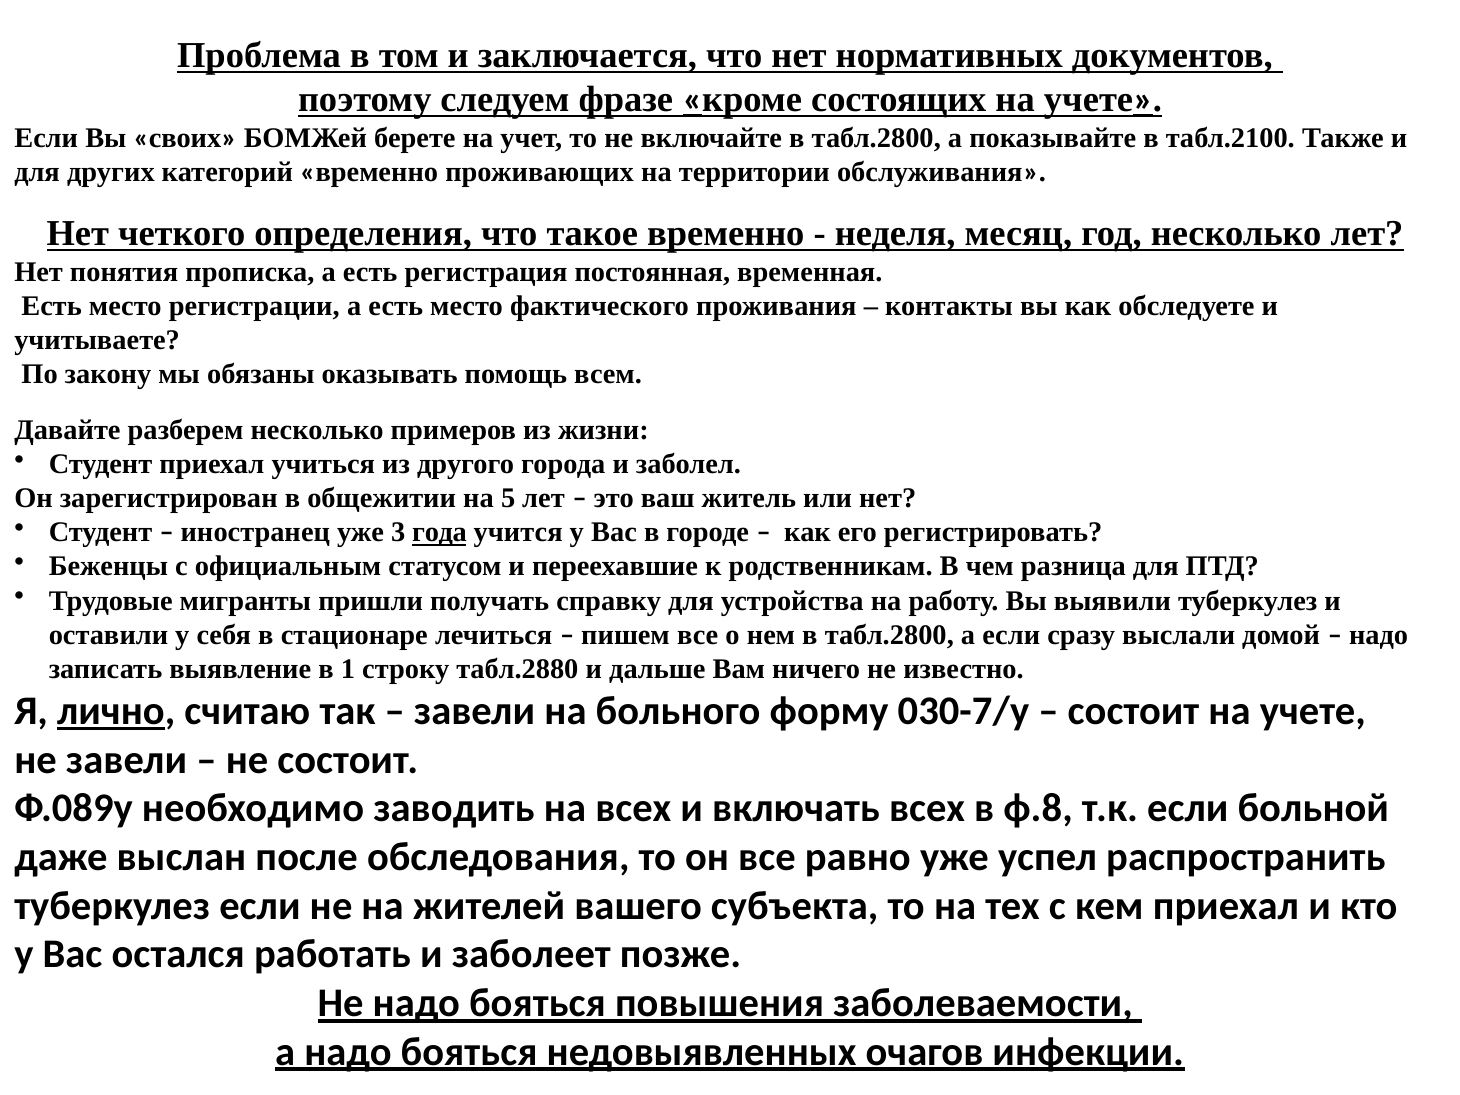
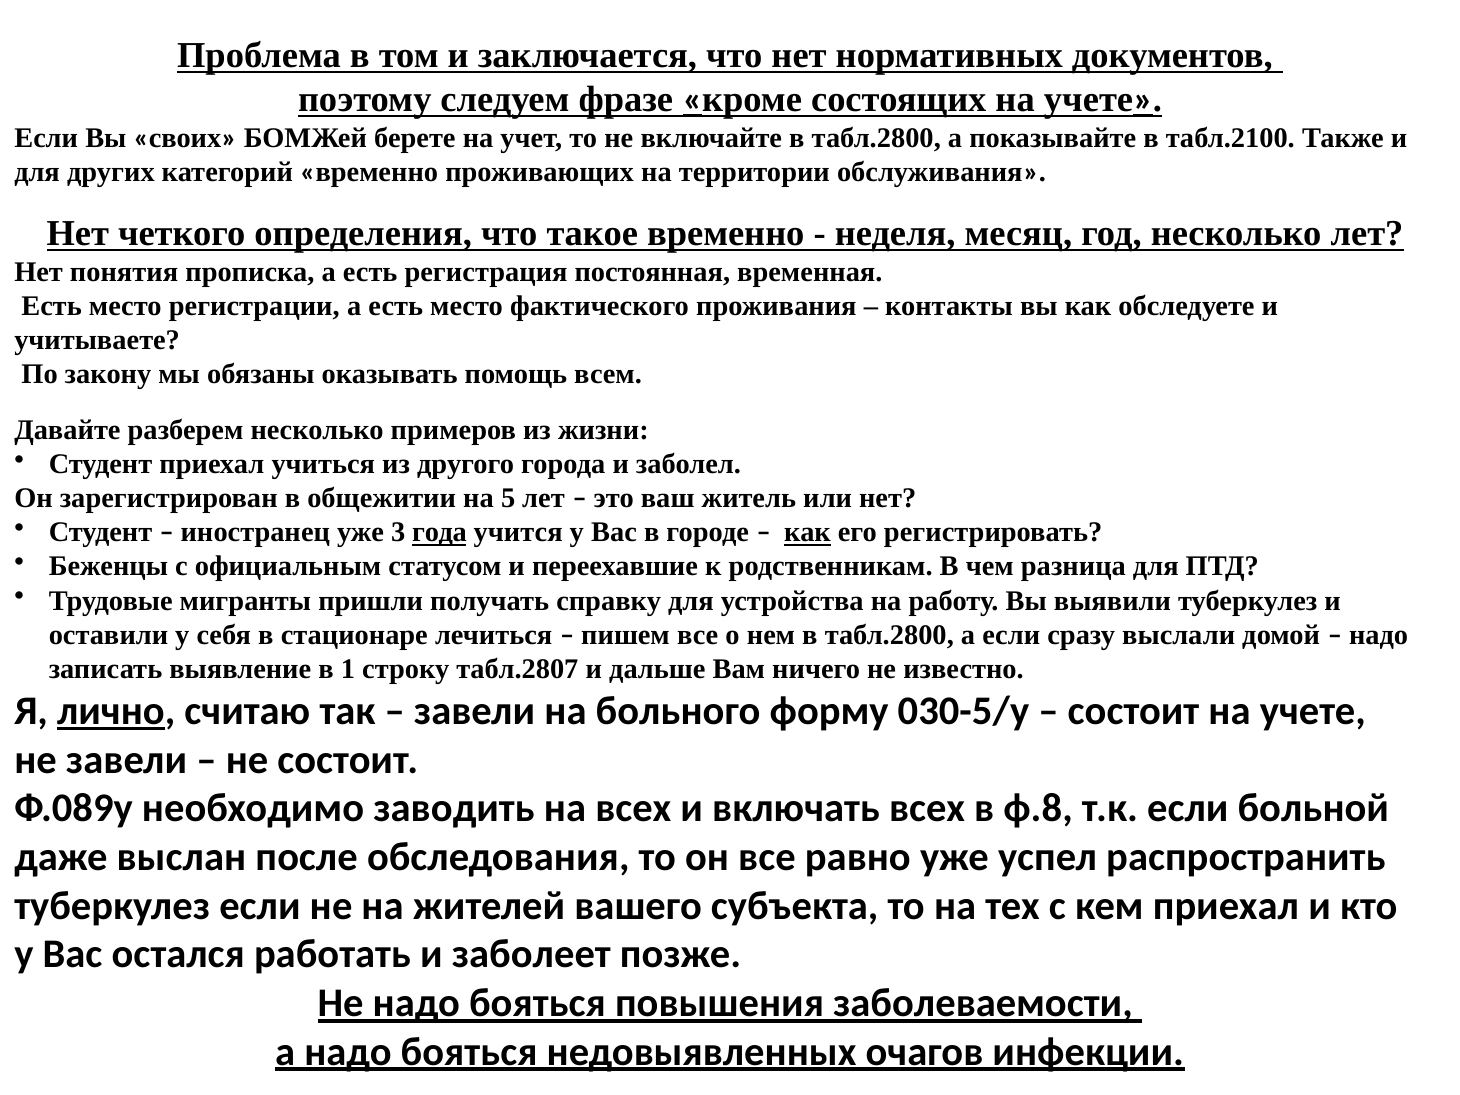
как at (808, 532) underline: none -> present
табл.2880: табл.2880 -> табл.2807
030-7/у: 030-7/у -> 030-5/у
